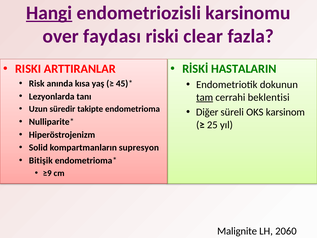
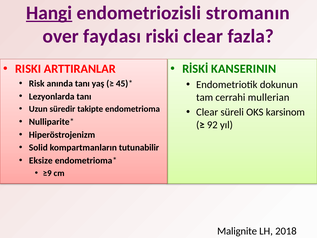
karsinomu: karsinomu -> stromanın
HASTALARIN: HASTALARIN -> KANSERININ
anında kısa: kısa -> tanı
tam underline: present -> none
beklentisi: beklentisi -> mullerian
Diğer at (207, 112): Diğer -> Clear
25: 25 -> 92
supresyon: supresyon -> tutunabilir
Bitişik: Bitişik -> Eksize
2060: 2060 -> 2018
